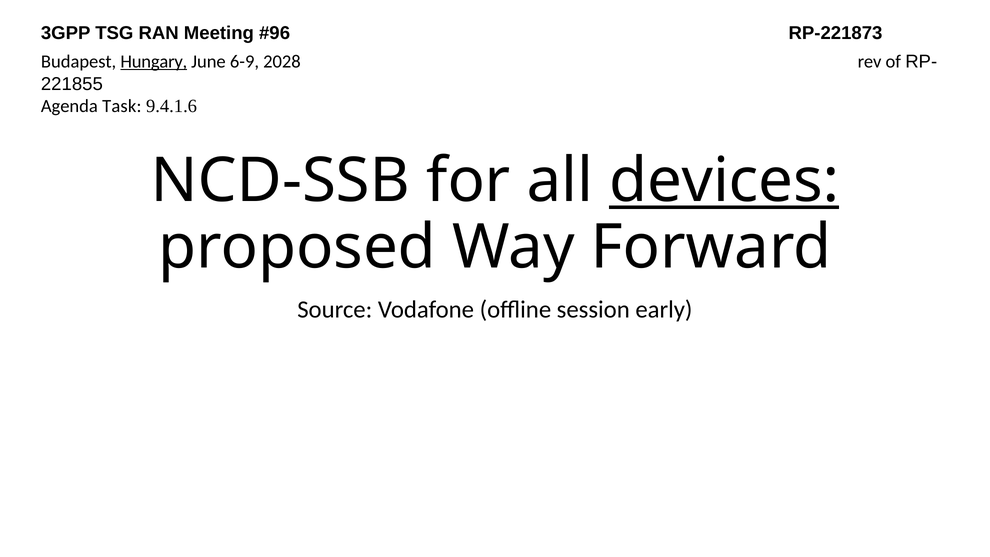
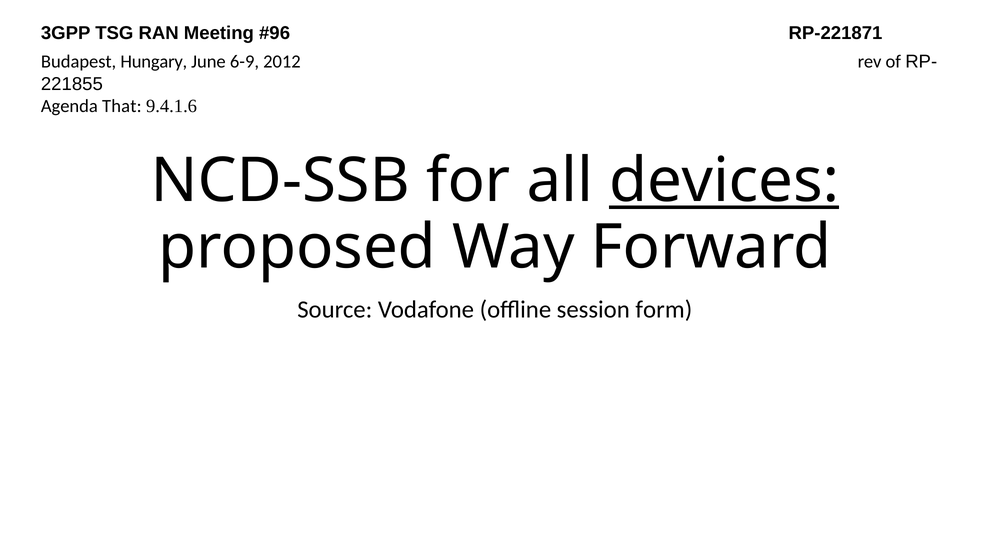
RP-221873: RP-221873 -> RP-221871
Hungary underline: present -> none
2028: 2028 -> 2012
Task: Task -> That
early: early -> form
